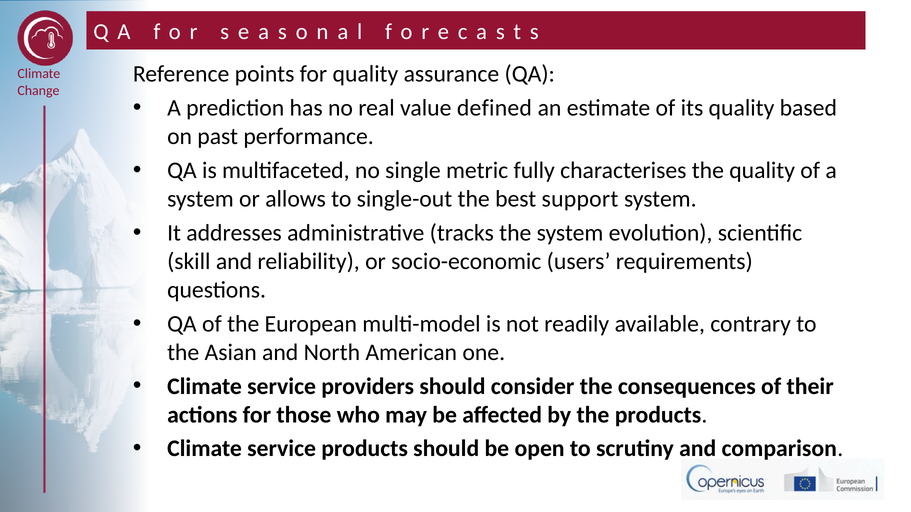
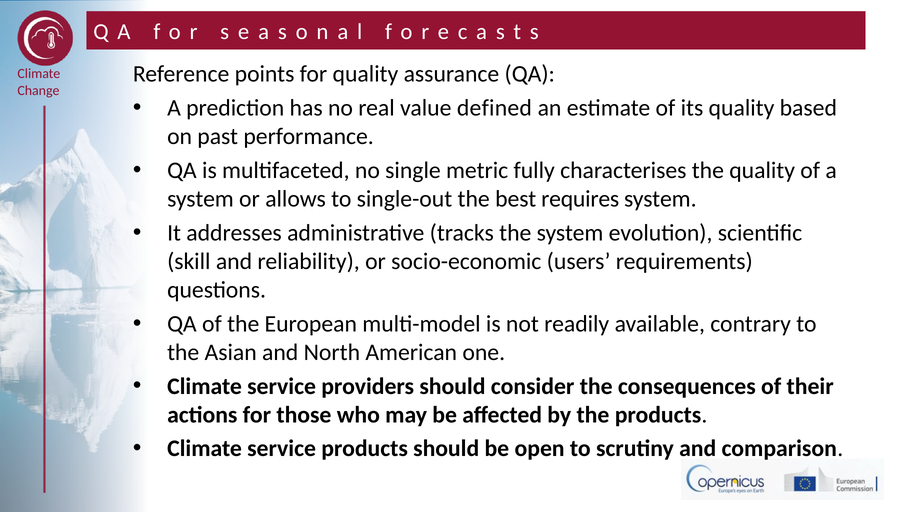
support: support -> requires
